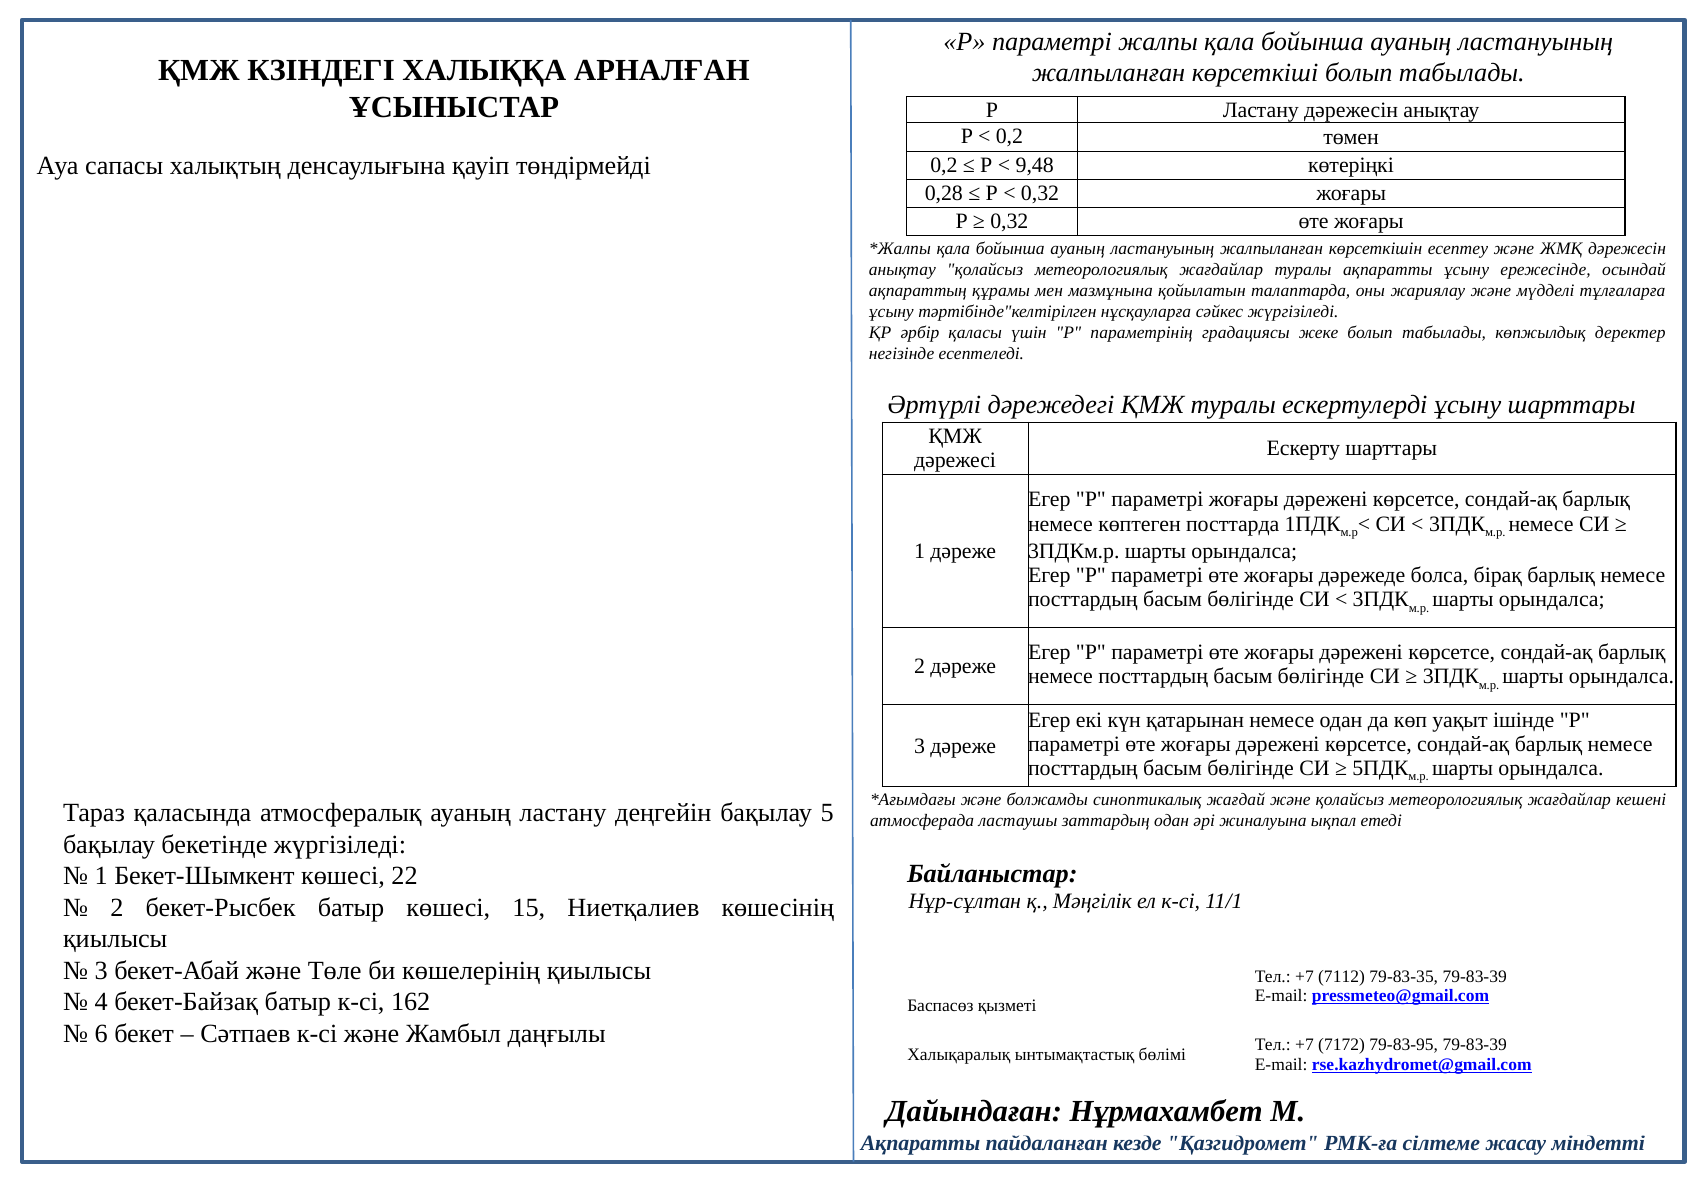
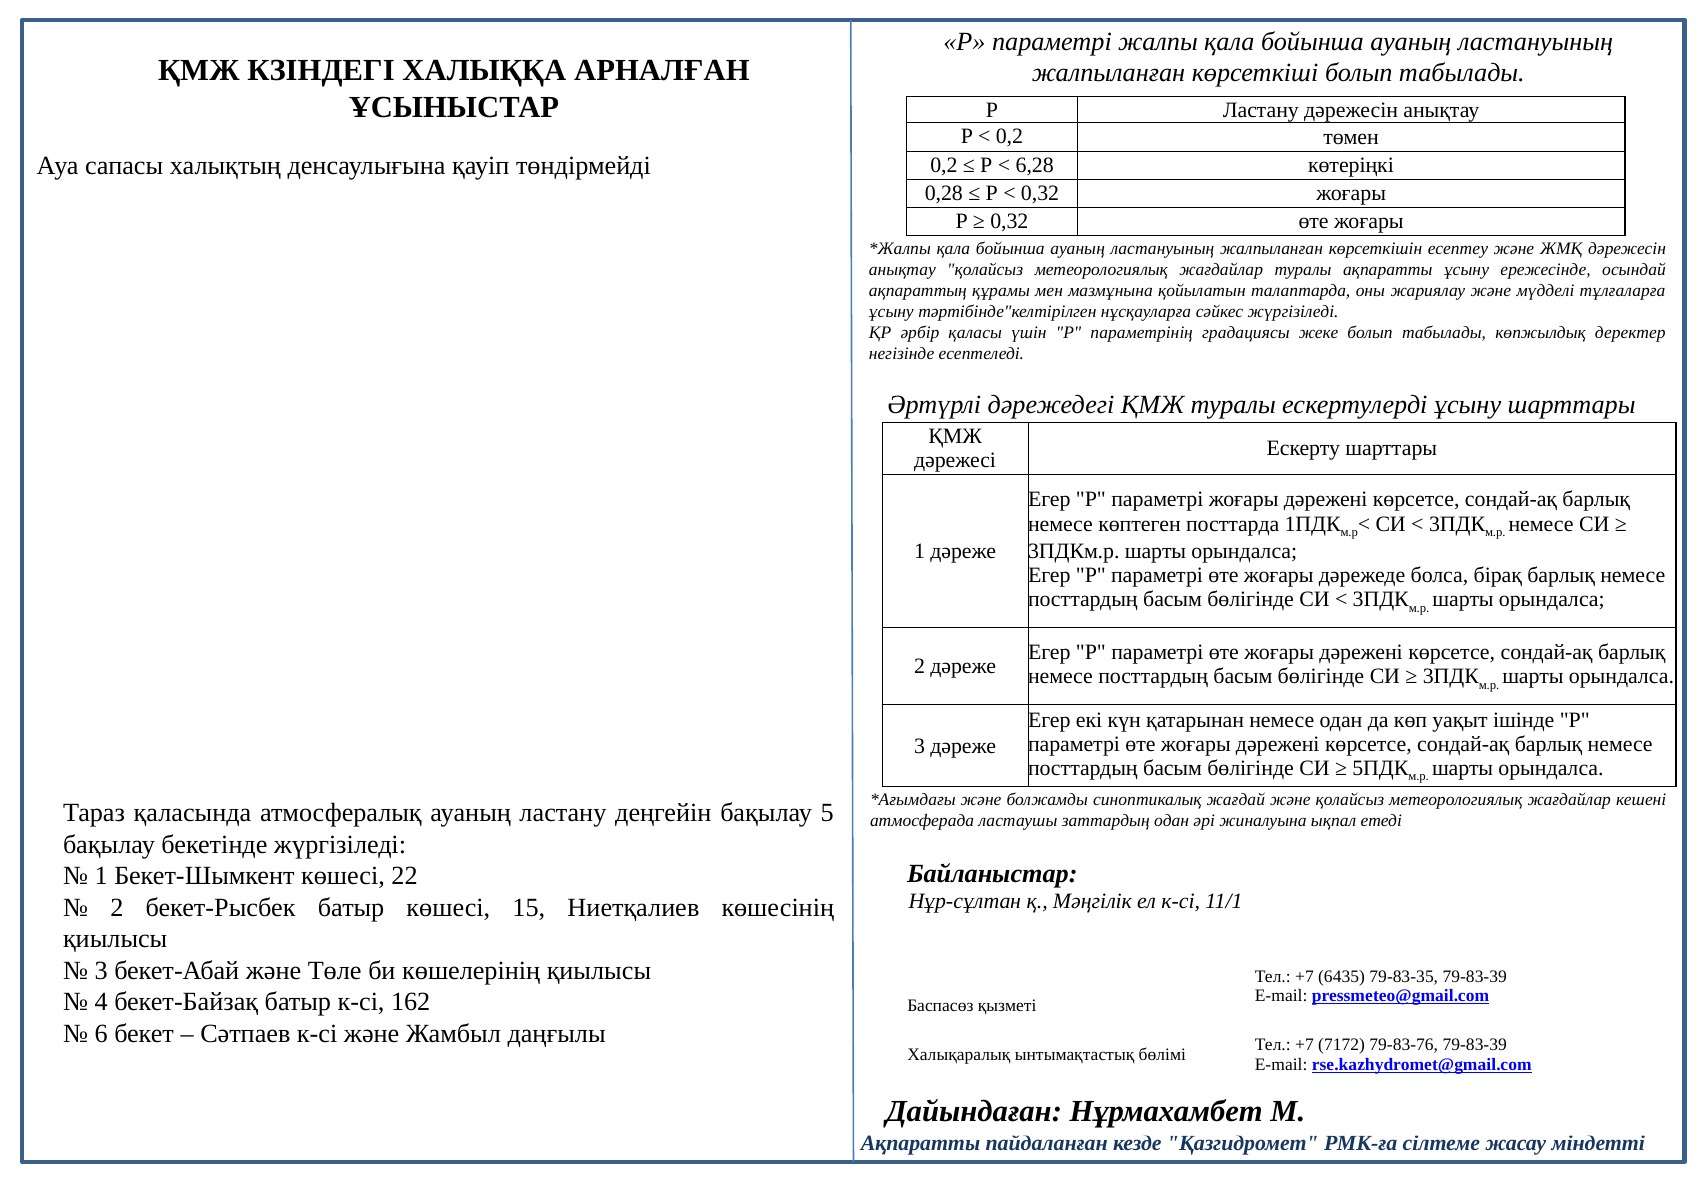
9,48: 9,48 -> 6,28
7112: 7112 -> 6435
79-83-95: 79-83-95 -> 79-83-76
